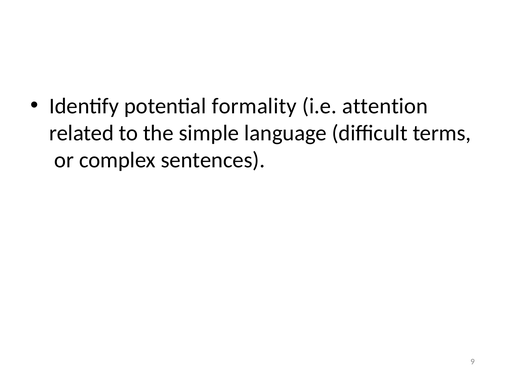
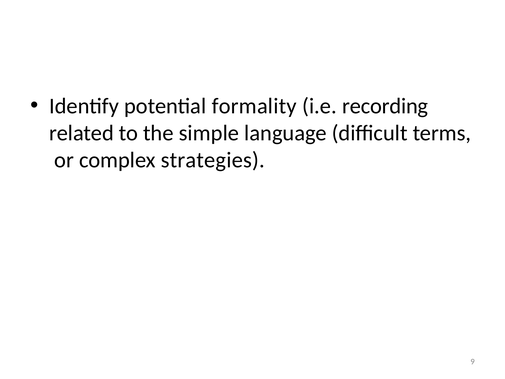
attention: attention -> recording
sentences: sentences -> strategies
